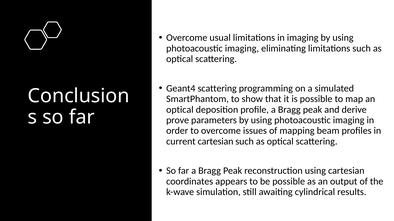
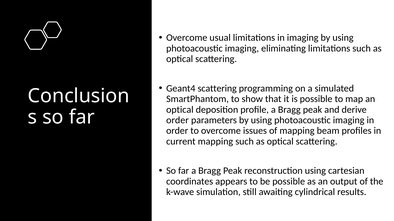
prove at (178, 120): prove -> order
current cartesian: cartesian -> mapping
